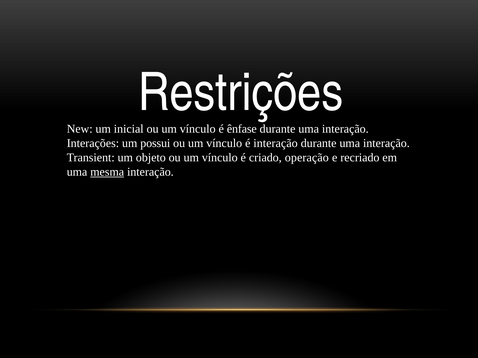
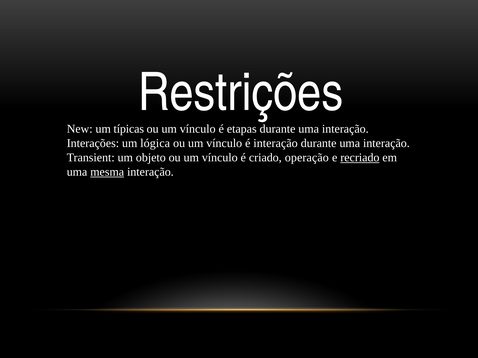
inicial: inicial -> típicas
ênfase: ênfase -> etapas
possui: possui -> lógica
recriado underline: none -> present
